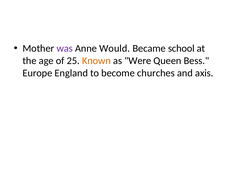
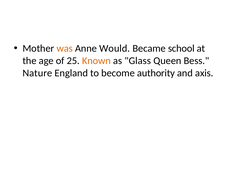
was colour: purple -> orange
Were: Were -> Glass
Europe: Europe -> Nature
churches: churches -> authority
